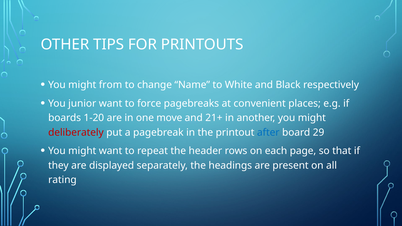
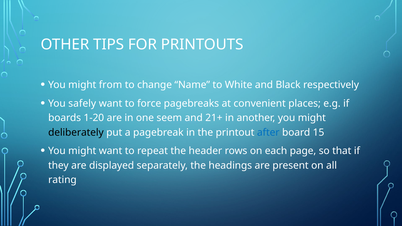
junior: junior -> safely
move: move -> seem
deliberately colour: red -> black
29: 29 -> 15
